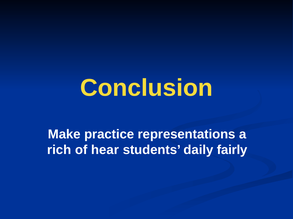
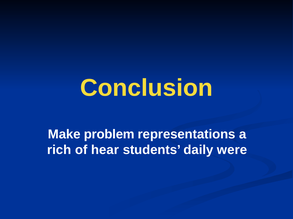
practice: practice -> problem
fairly: fairly -> were
